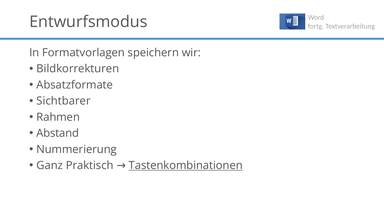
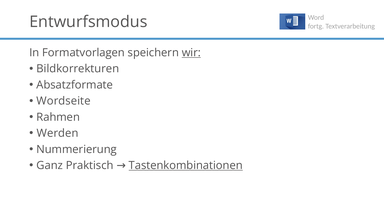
wir underline: none -> present
Sichtbarer: Sichtbarer -> Wordseite
Abstand: Abstand -> Werden
